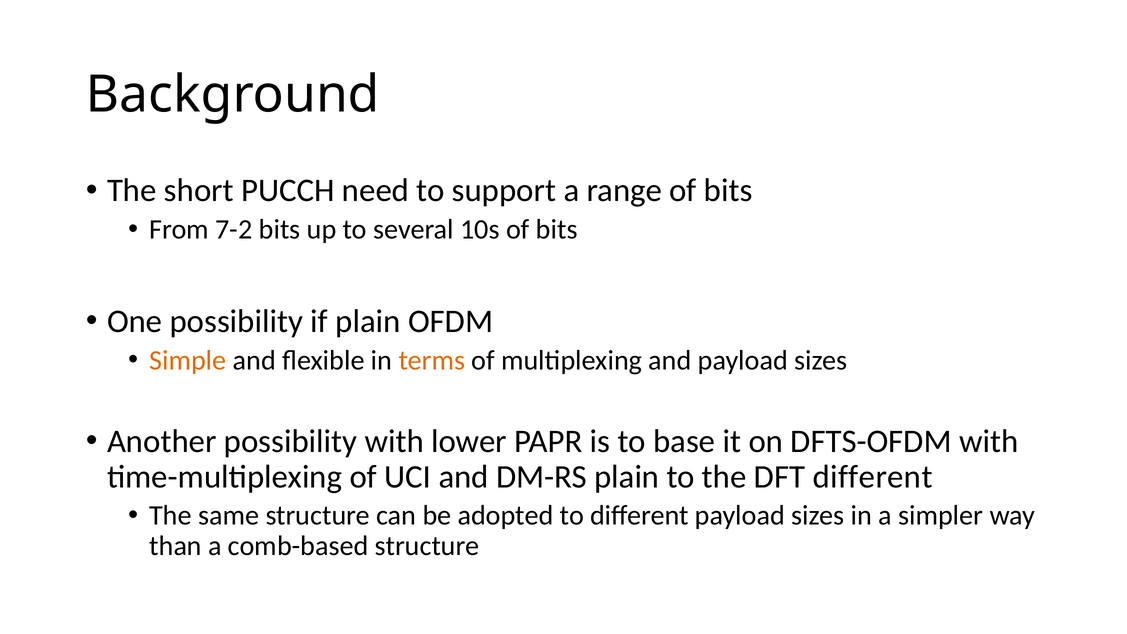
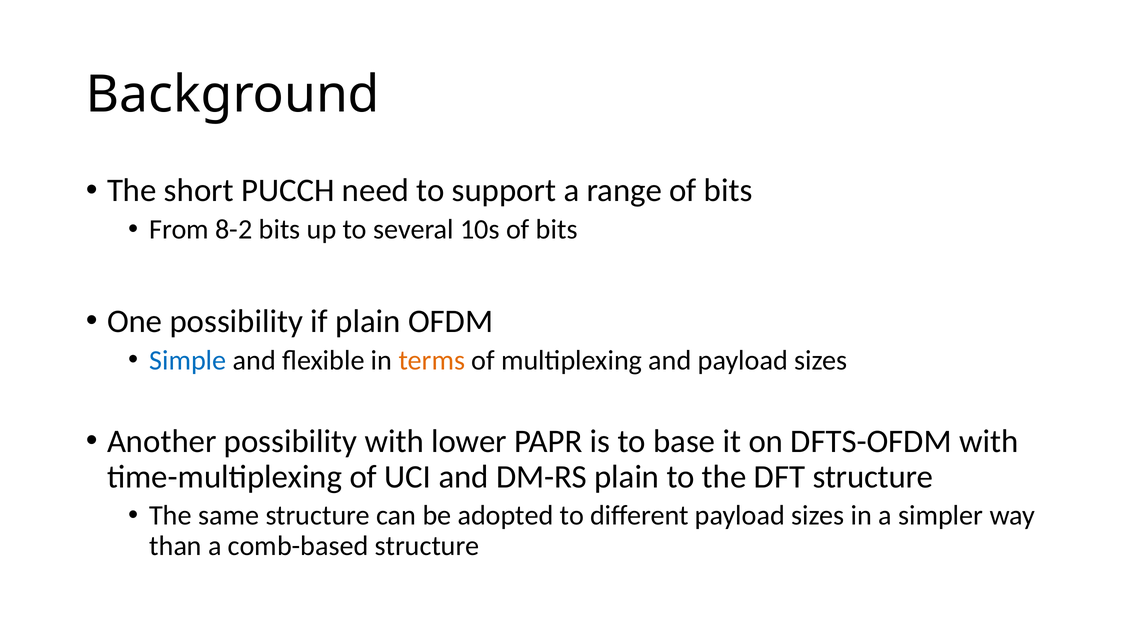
7-2: 7-2 -> 8-2
Simple colour: orange -> blue
DFT different: different -> structure
